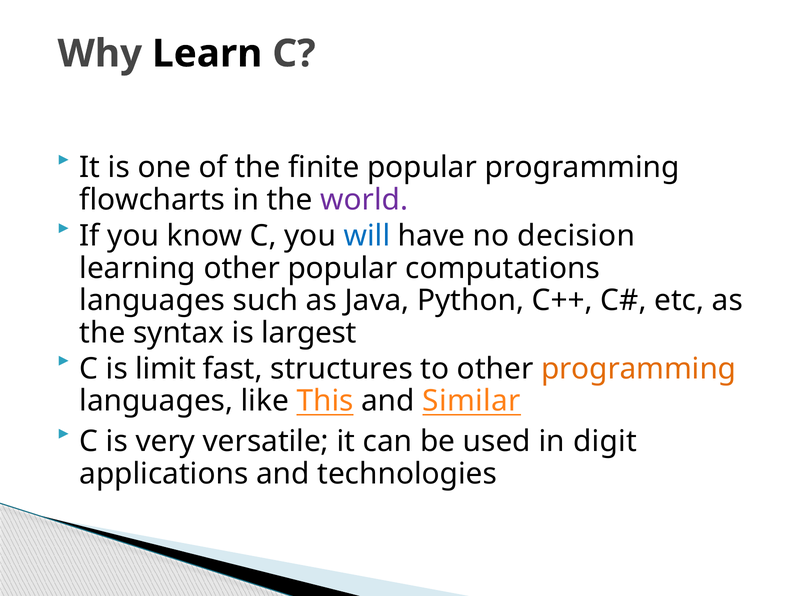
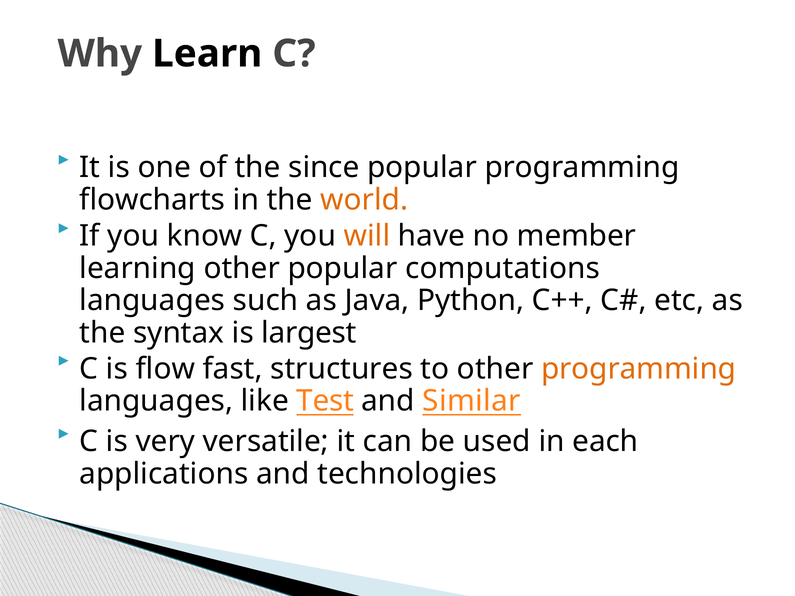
finite: finite -> since
world colour: purple -> orange
will colour: blue -> orange
decision: decision -> member
limit: limit -> flow
This: This -> Test
digit: digit -> each
